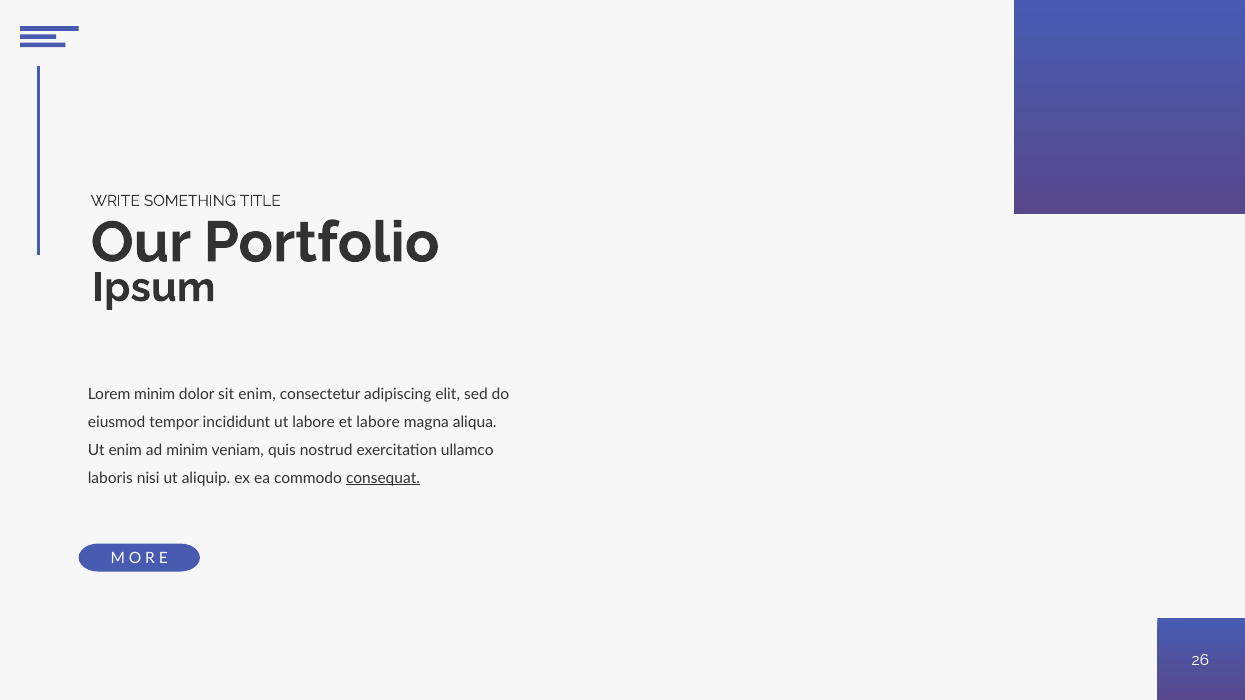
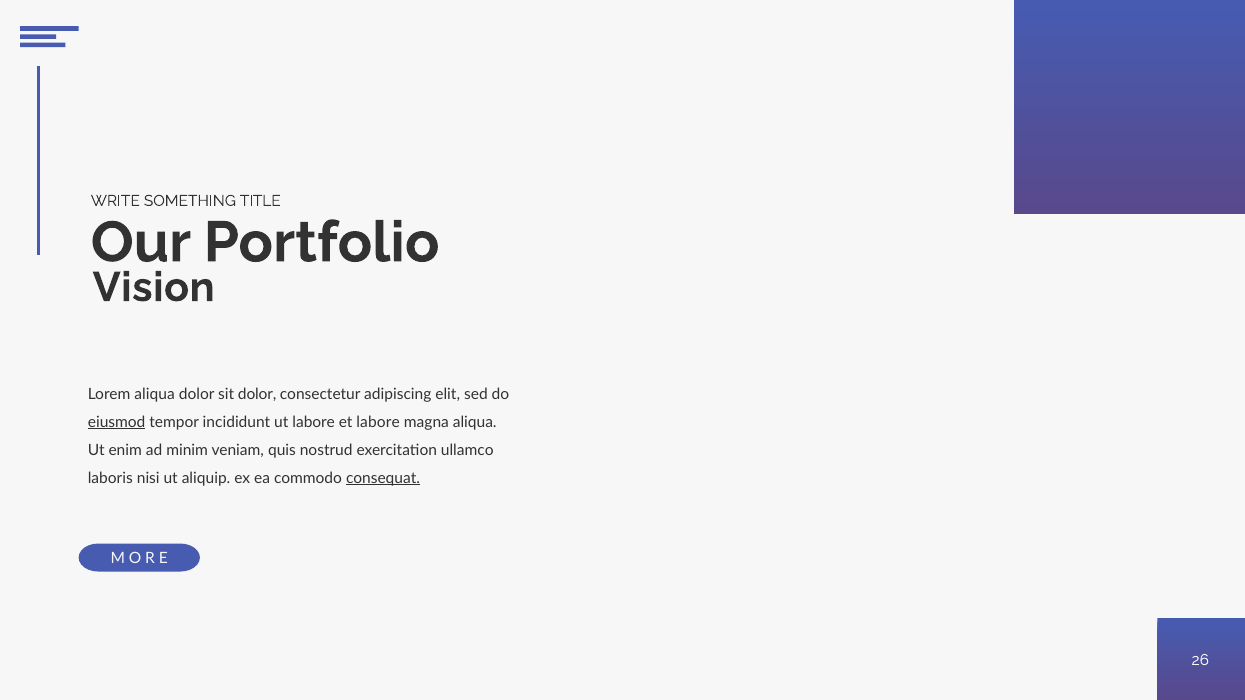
Ipsum: Ipsum -> Vision
Lorem minim: minim -> aliqua
sit enim: enim -> dolor
eiusmod underline: none -> present
